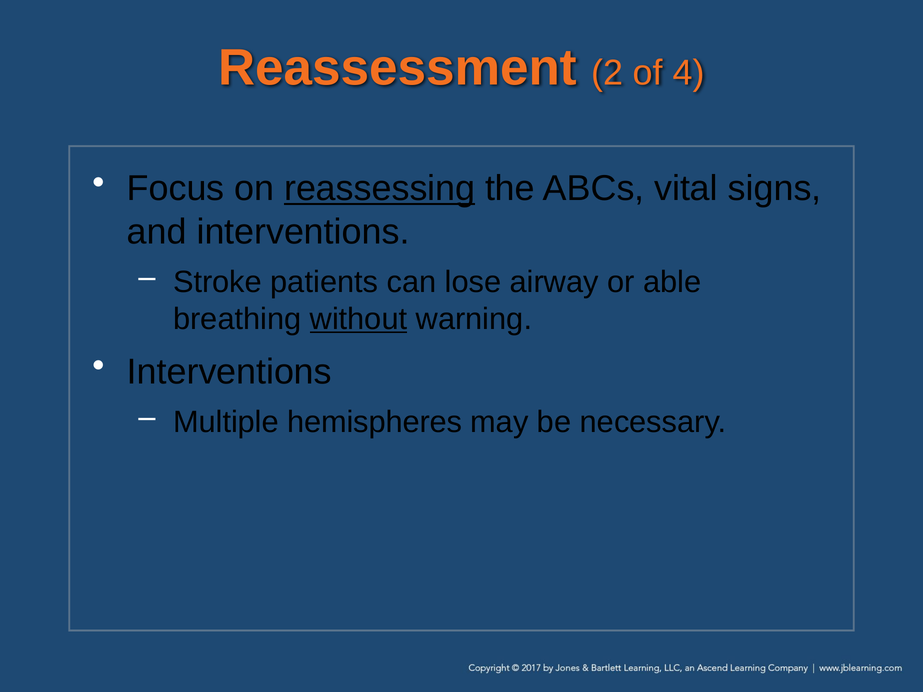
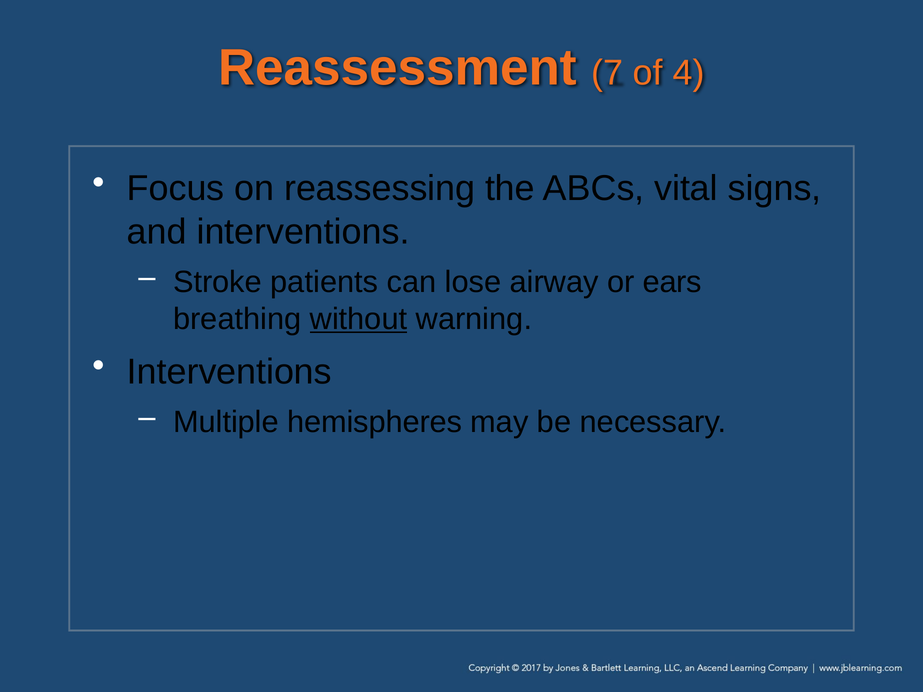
2: 2 -> 7
reassessing underline: present -> none
able: able -> ears
